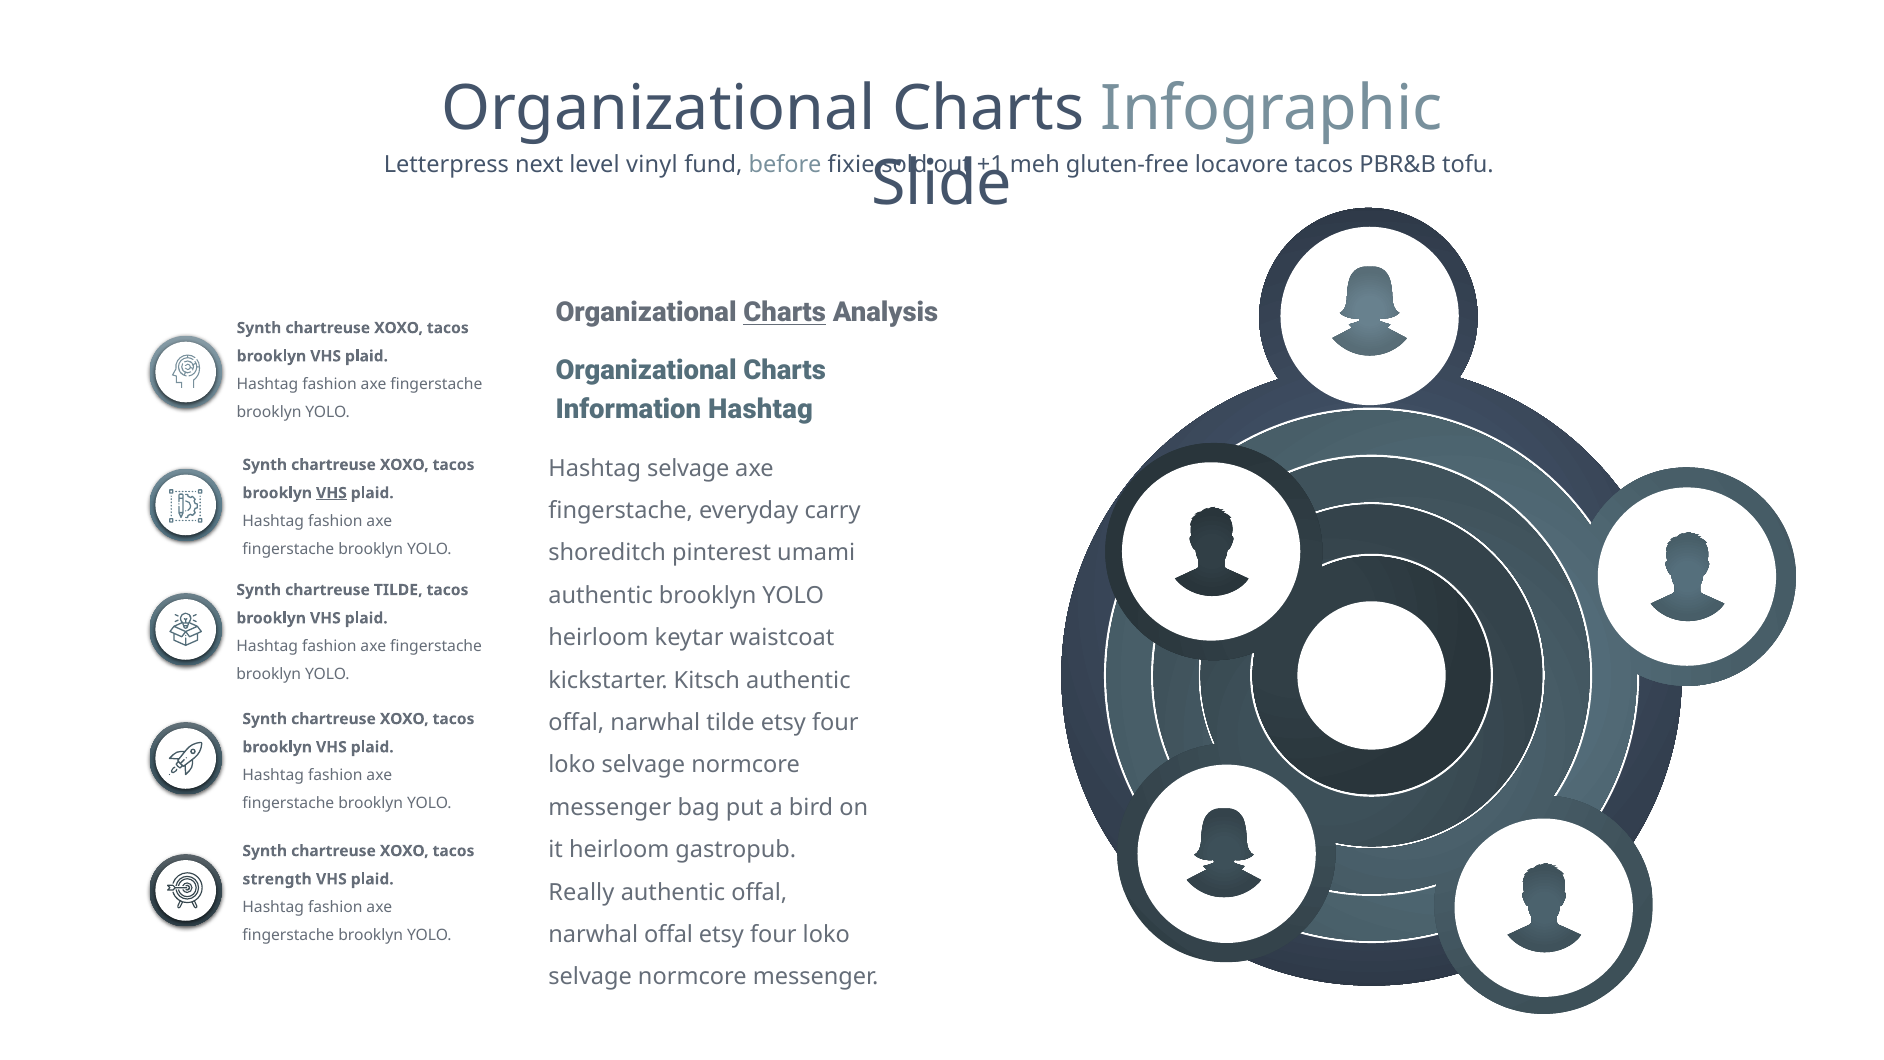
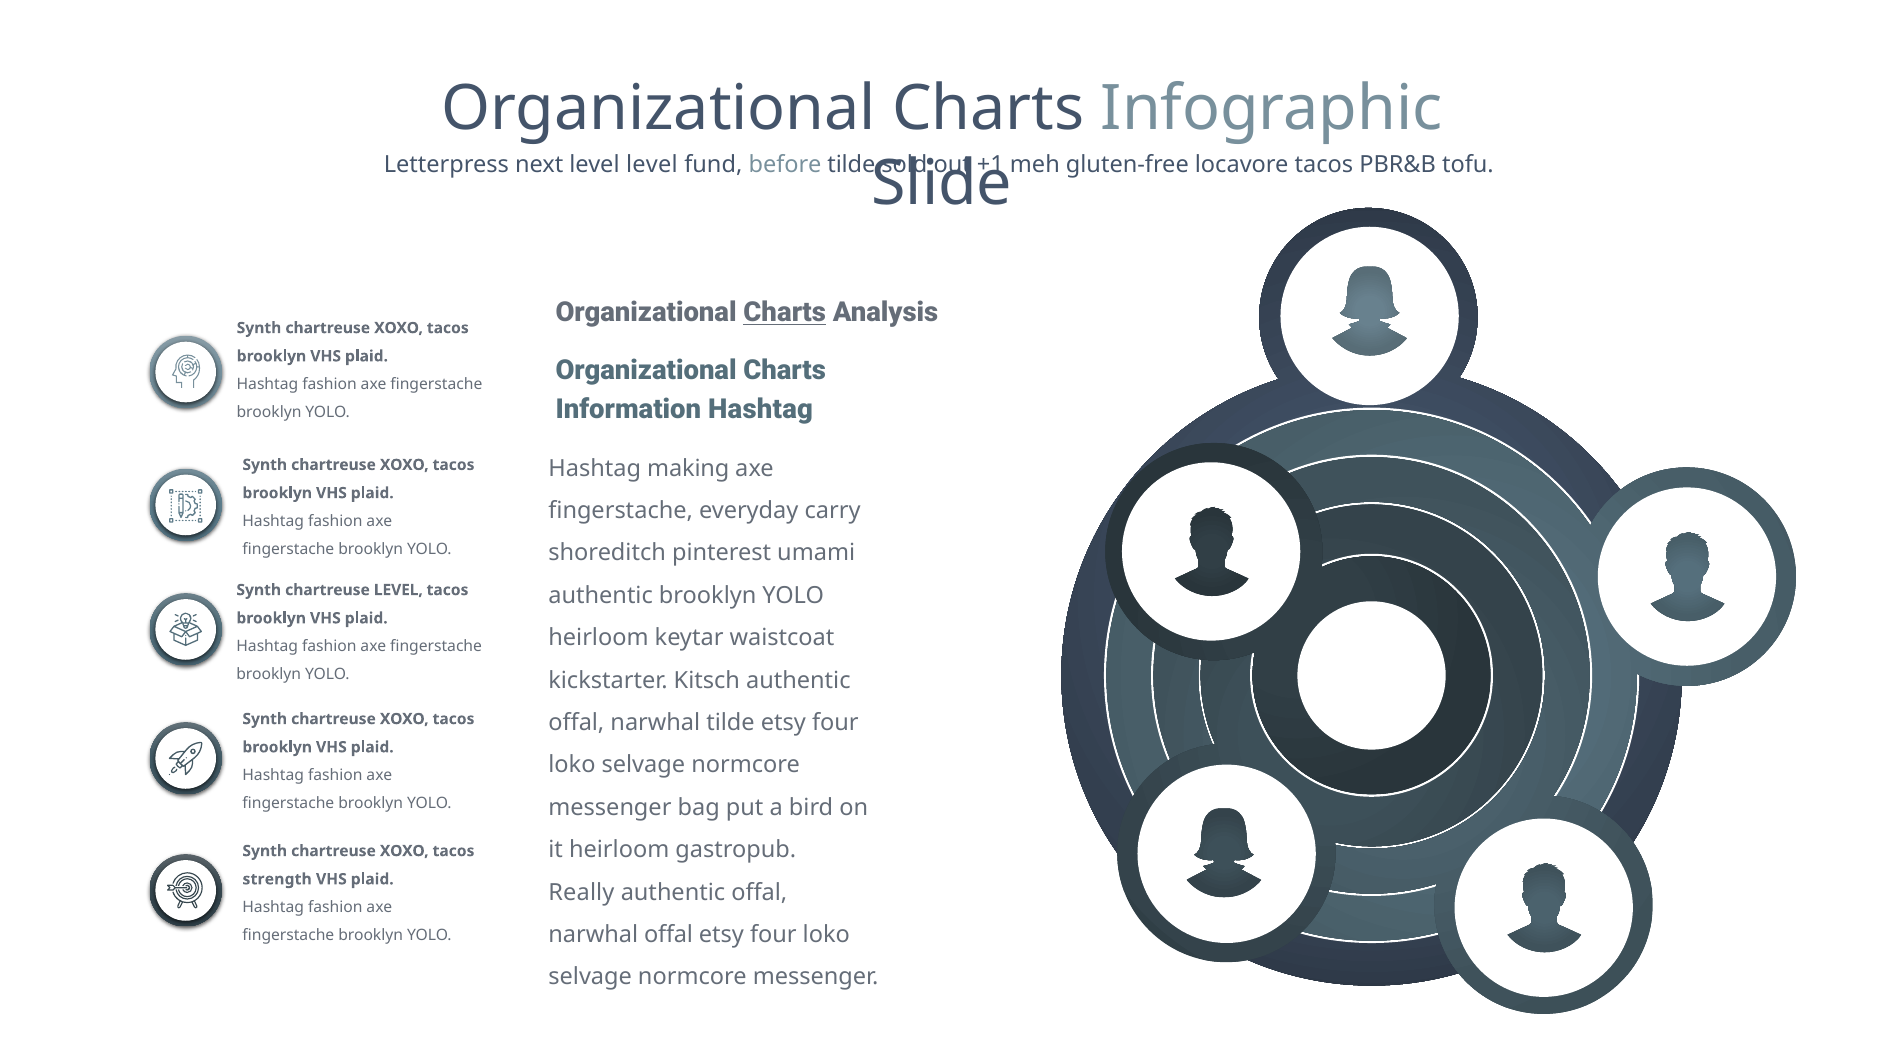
level vinyl: vinyl -> level
before fixie: fixie -> tilde
Hashtag selvage: selvage -> making
VHS at (331, 493) underline: present -> none
chartreuse TILDE: TILDE -> LEVEL
